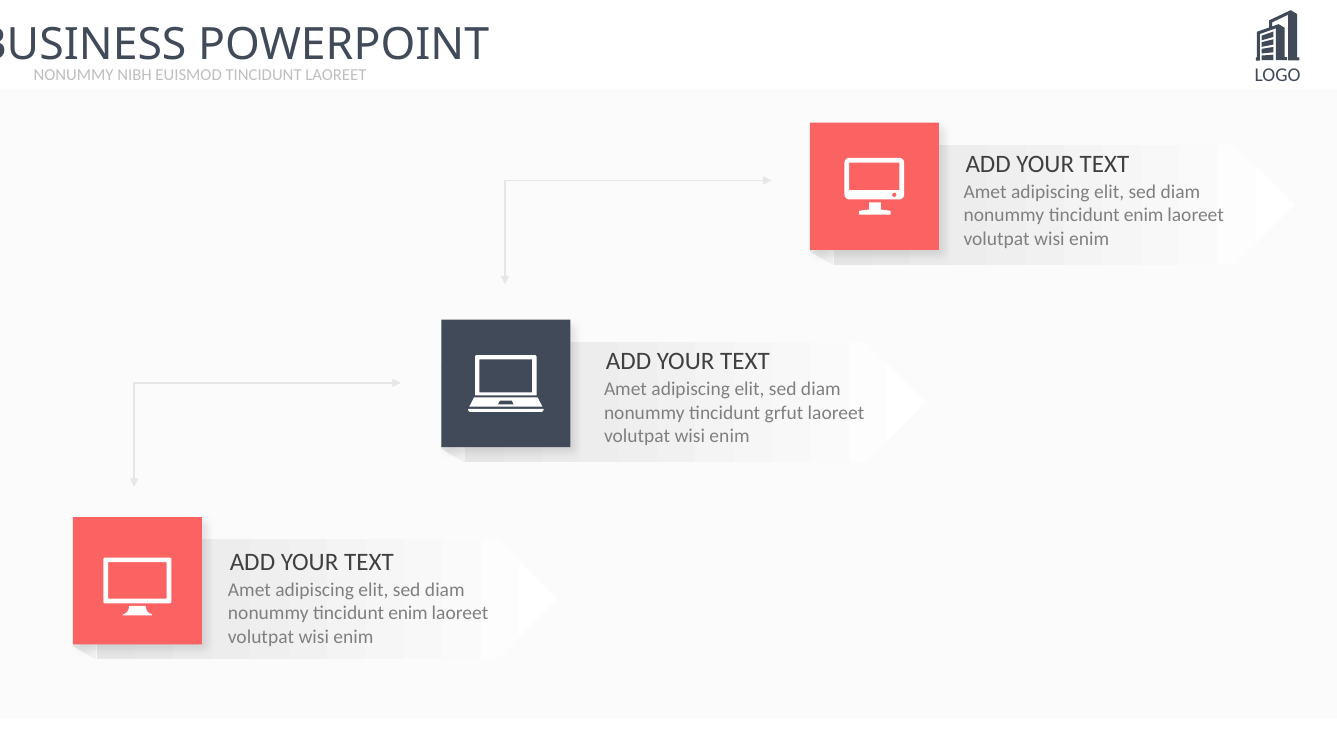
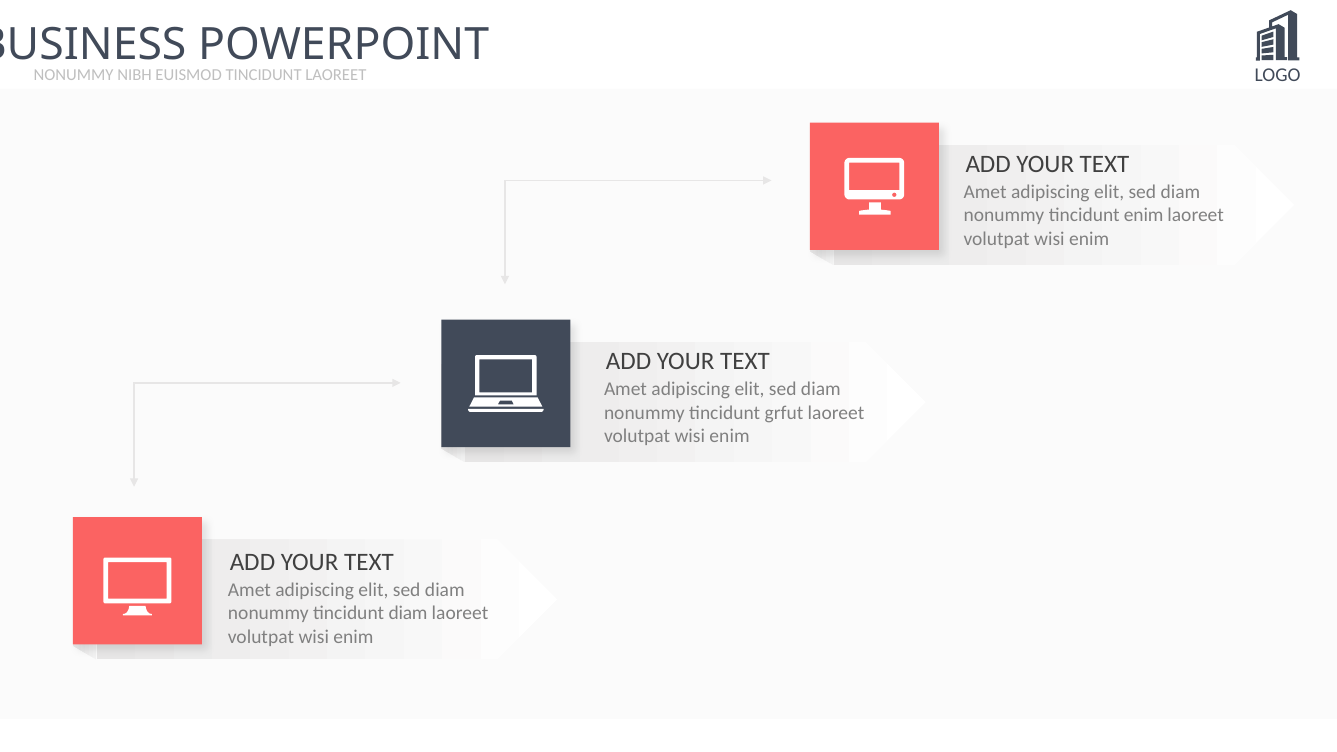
enim at (408, 613): enim -> diam
